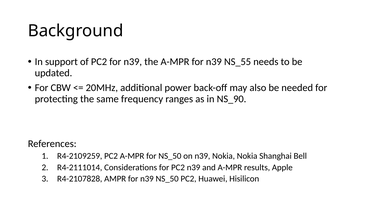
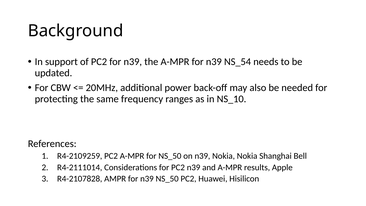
NS_55: NS_55 -> NS_54
NS_90: NS_90 -> NS_10
